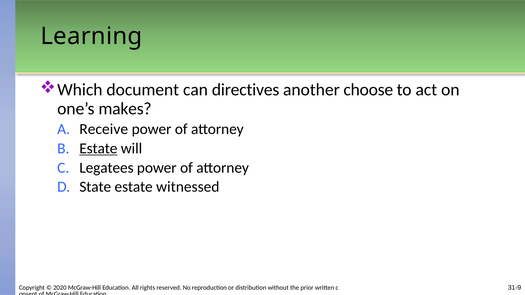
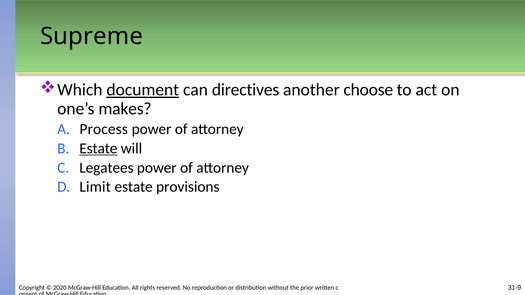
Learning: Learning -> Supreme
document underline: none -> present
Receive: Receive -> Process
State: State -> Limit
witnessed: witnessed -> provisions
